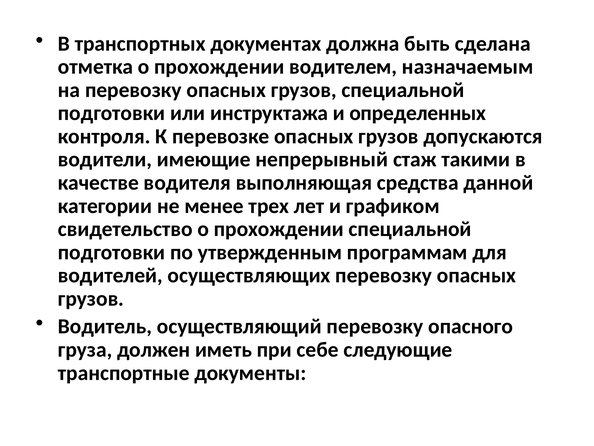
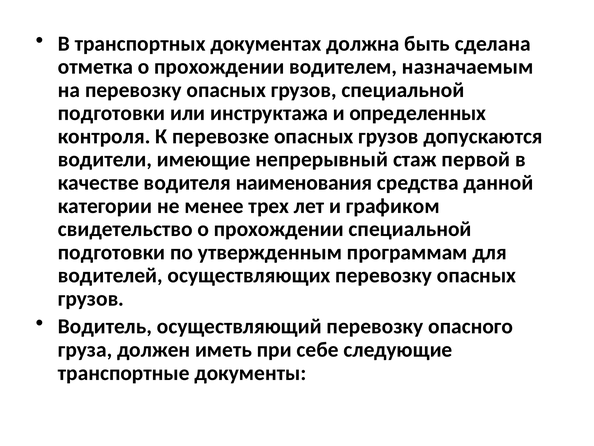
такими: такими -> первой
выполняющая: выполняющая -> наименования
